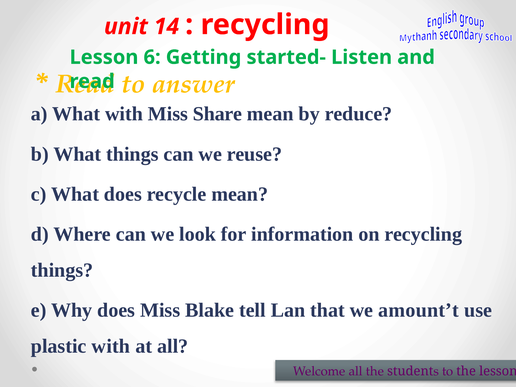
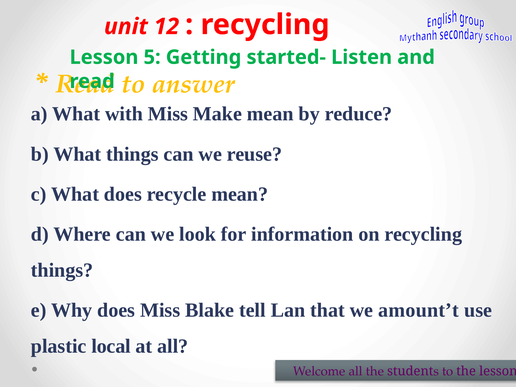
14: 14 -> 12
6: 6 -> 5
Share: Share -> Make
plastic with: with -> local
